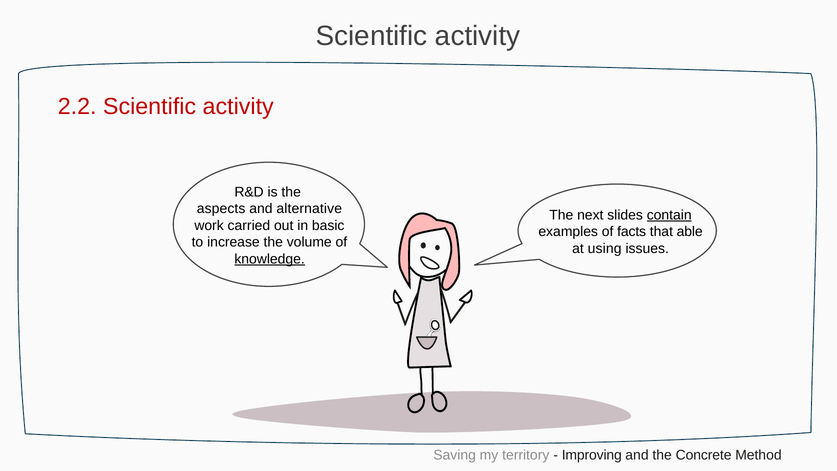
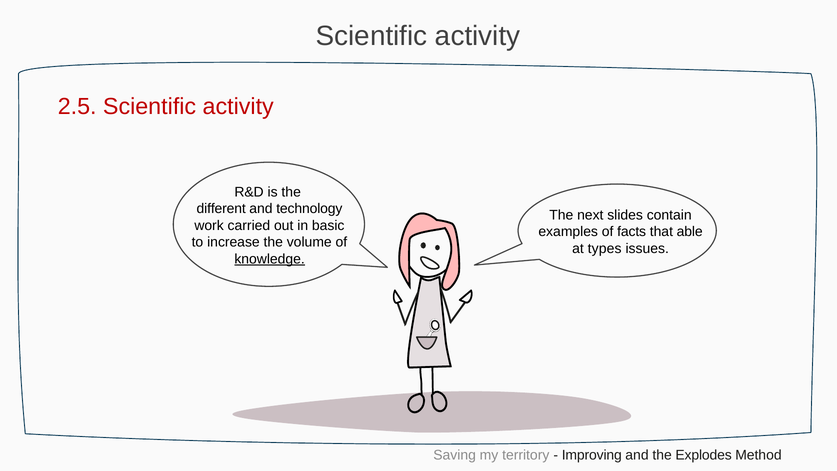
2.2: 2.2 -> 2.5
aspects: aspects -> different
alternative: alternative -> technology
contain underline: present -> none
using: using -> types
Concrete: Concrete -> Explodes
